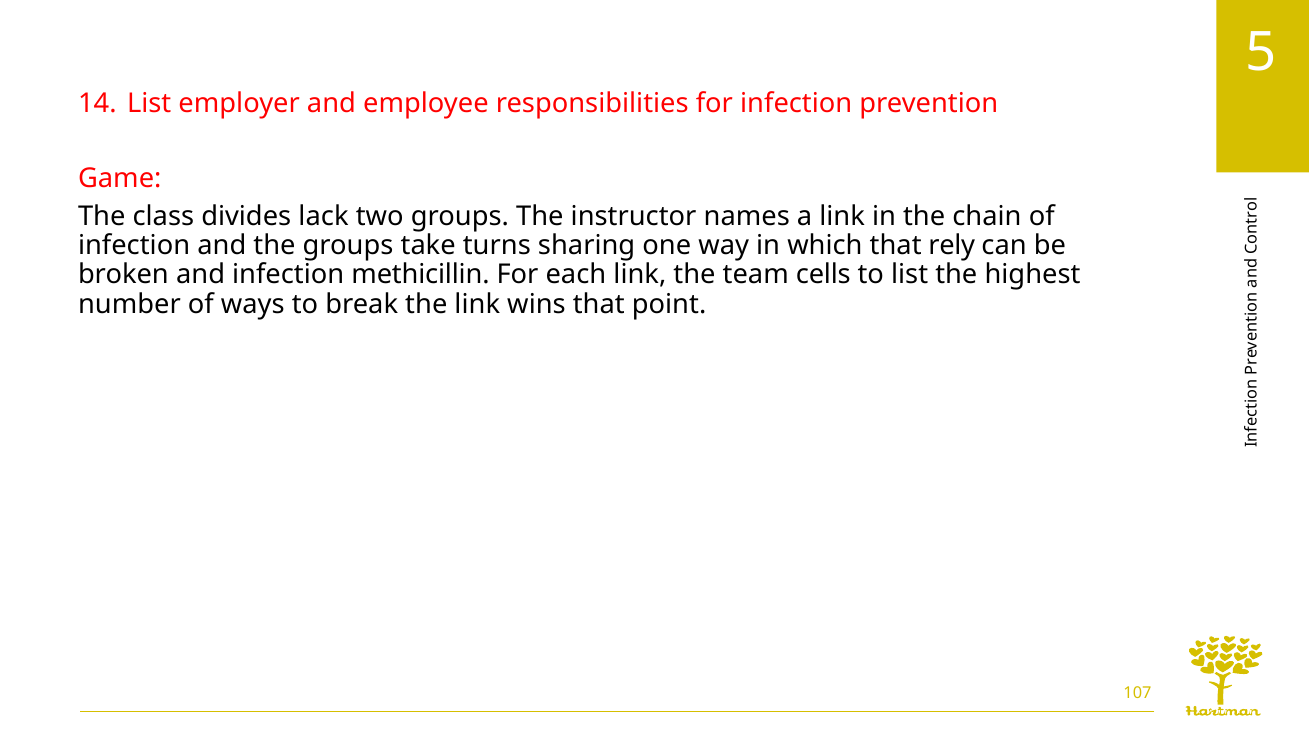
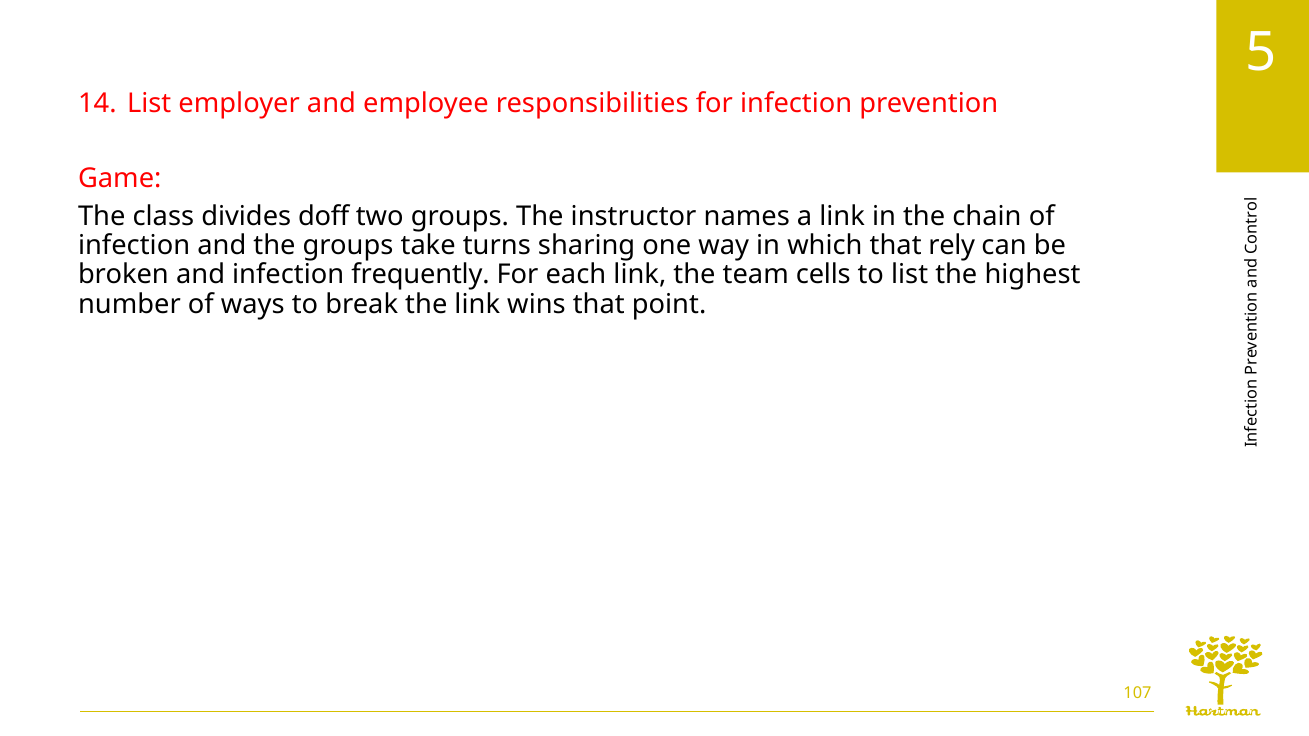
lack: lack -> doff
methicillin: methicillin -> frequently
